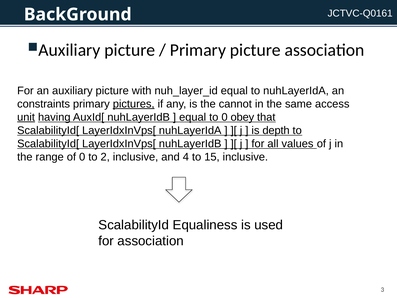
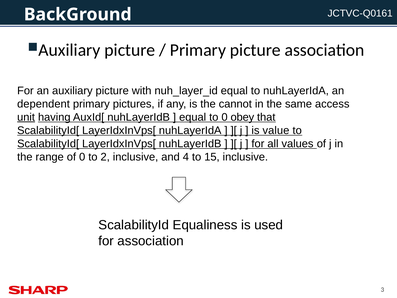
constraints: constraints -> dependent
pictures underline: present -> none
depth: depth -> value
